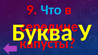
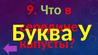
Что colour: light blue -> light green
